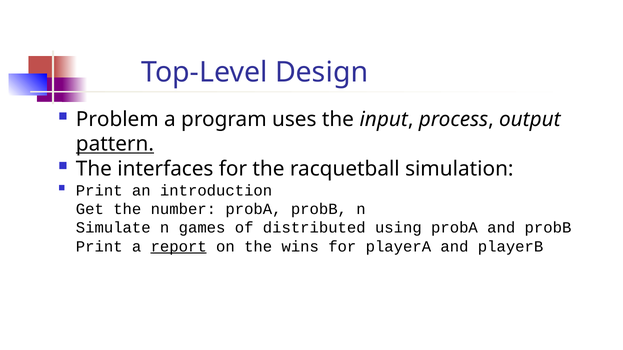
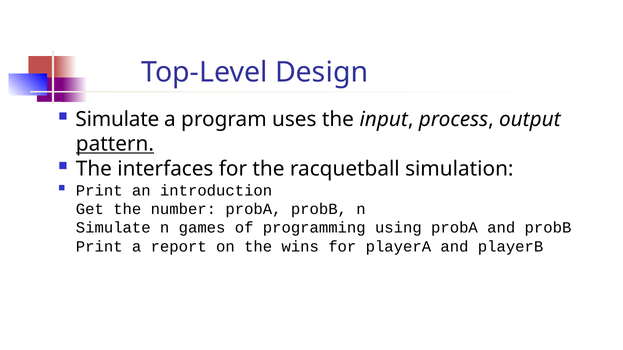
Problem at (117, 119): Problem -> Simulate
distributed: distributed -> programming
report underline: present -> none
